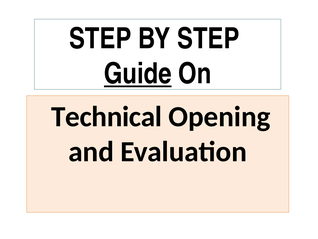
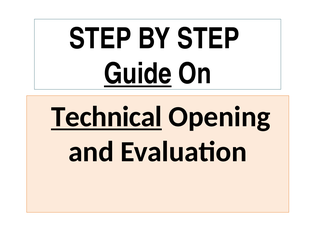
Technical underline: none -> present
